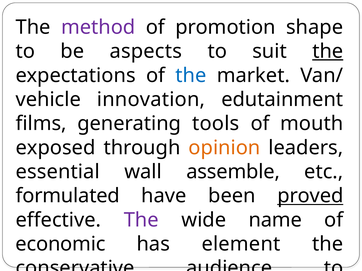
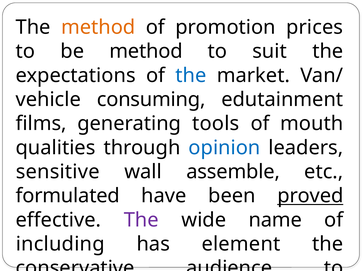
method at (98, 27) colour: purple -> orange
shape: shape -> prices
be aspects: aspects -> method
the at (328, 51) underline: present -> none
innovation: innovation -> consuming
exposed: exposed -> qualities
opinion colour: orange -> blue
essential: essential -> sensitive
economic: economic -> including
